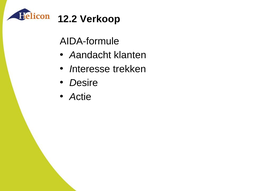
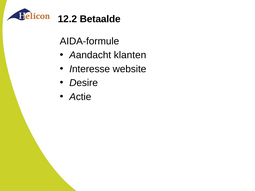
Verkoop: Verkoop -> Betaalde
trekken: trekken -> website
